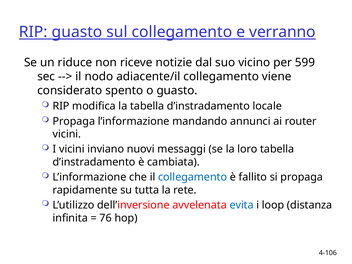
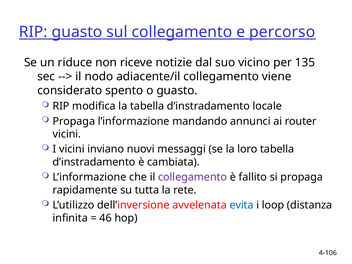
verranno: verranno -> percorso
599: 599 -> 135
collegamento at (193, 177) colour: blue -> purple
76: 76 -> 46
